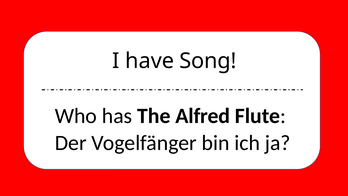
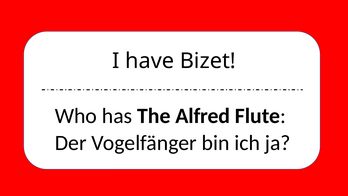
Song: Song -> Bizet
